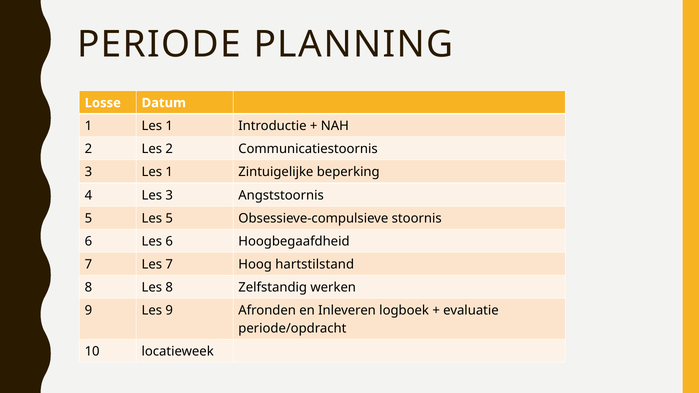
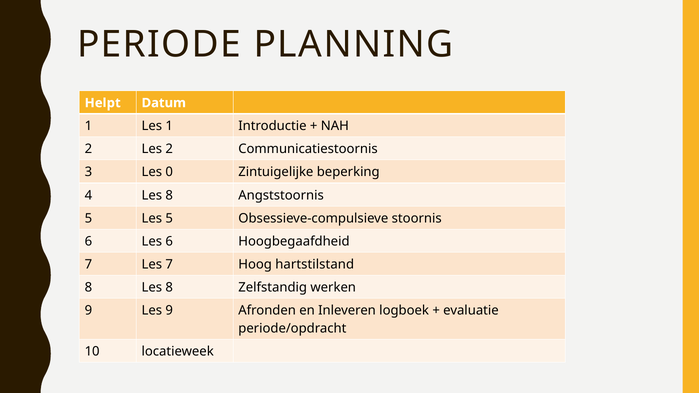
Losse: Losse -> Helpt
3 Les 1: 1 -> 0
4 Les 3: 3 -> 8
